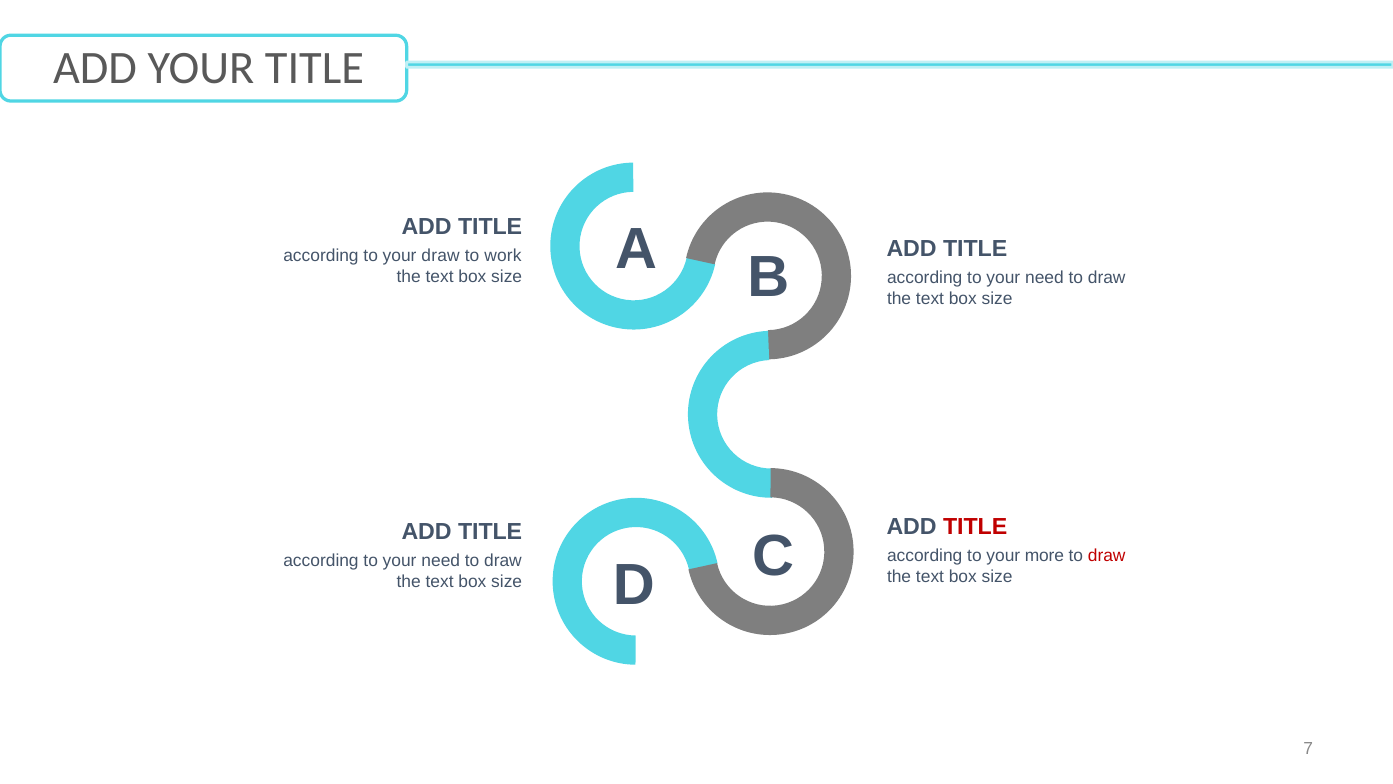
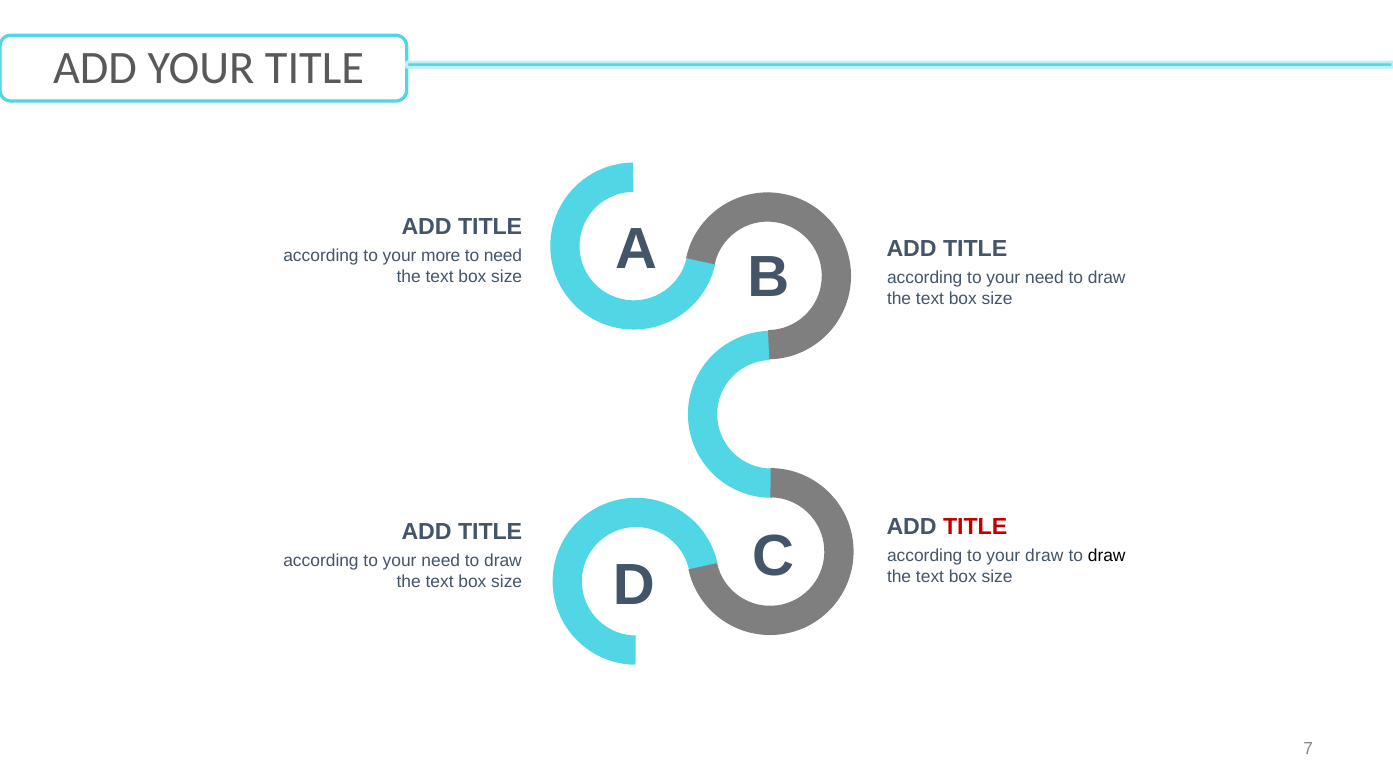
your draw: draw -> more
to work: work -> need
your more: more -> draw
draw at (1107, 556) colour: red -> black
